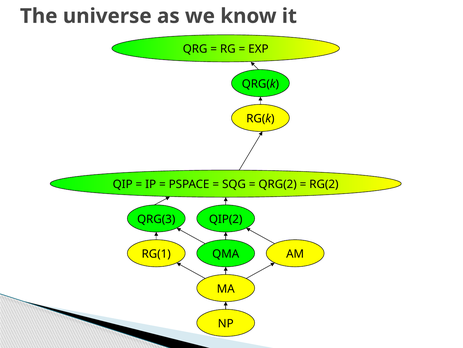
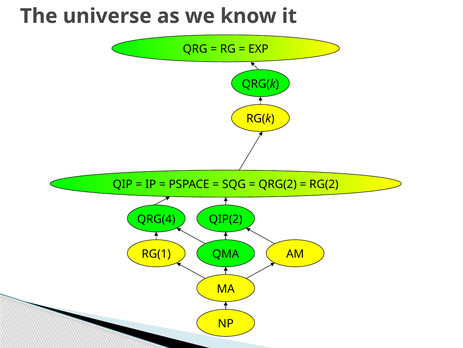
QRG(3: QRG(3 -> QRG(4
